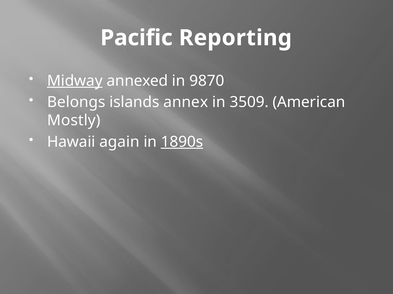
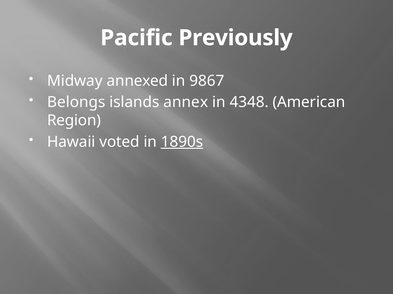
Reporting: Reporting -> Previously
Midway underline: present -> none
9870: 9870 -> 9867
3509: 3509 -> 4348
Mostly: Mostly -> Region
again: again -> voted
